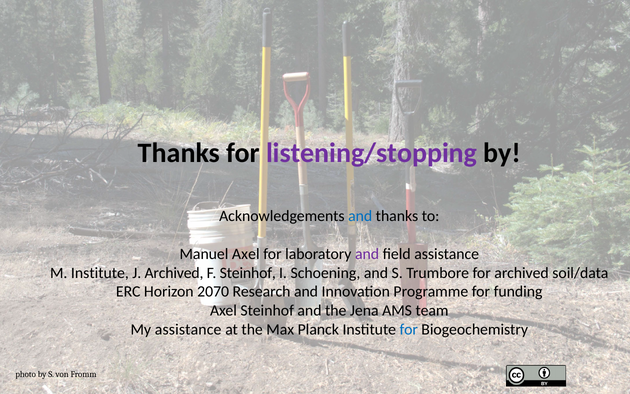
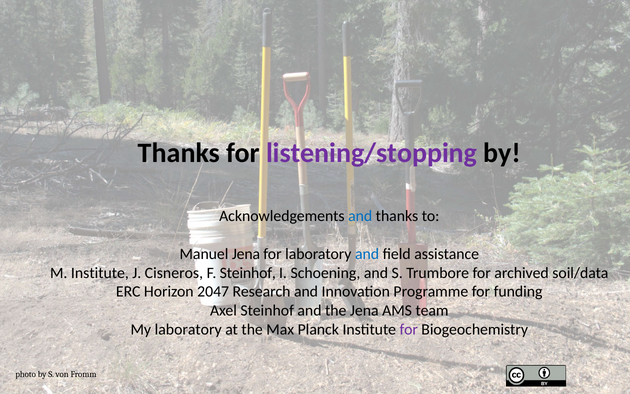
Manuel Axel: Axel -> Jena
and at (367, 254) colour: purple -> blue
J Archived: Archived -> Cisneros
2070: 2070 -> 2047
My assistance: assistance -> laboratory
for at (409, 329) colour: blue -> purple
